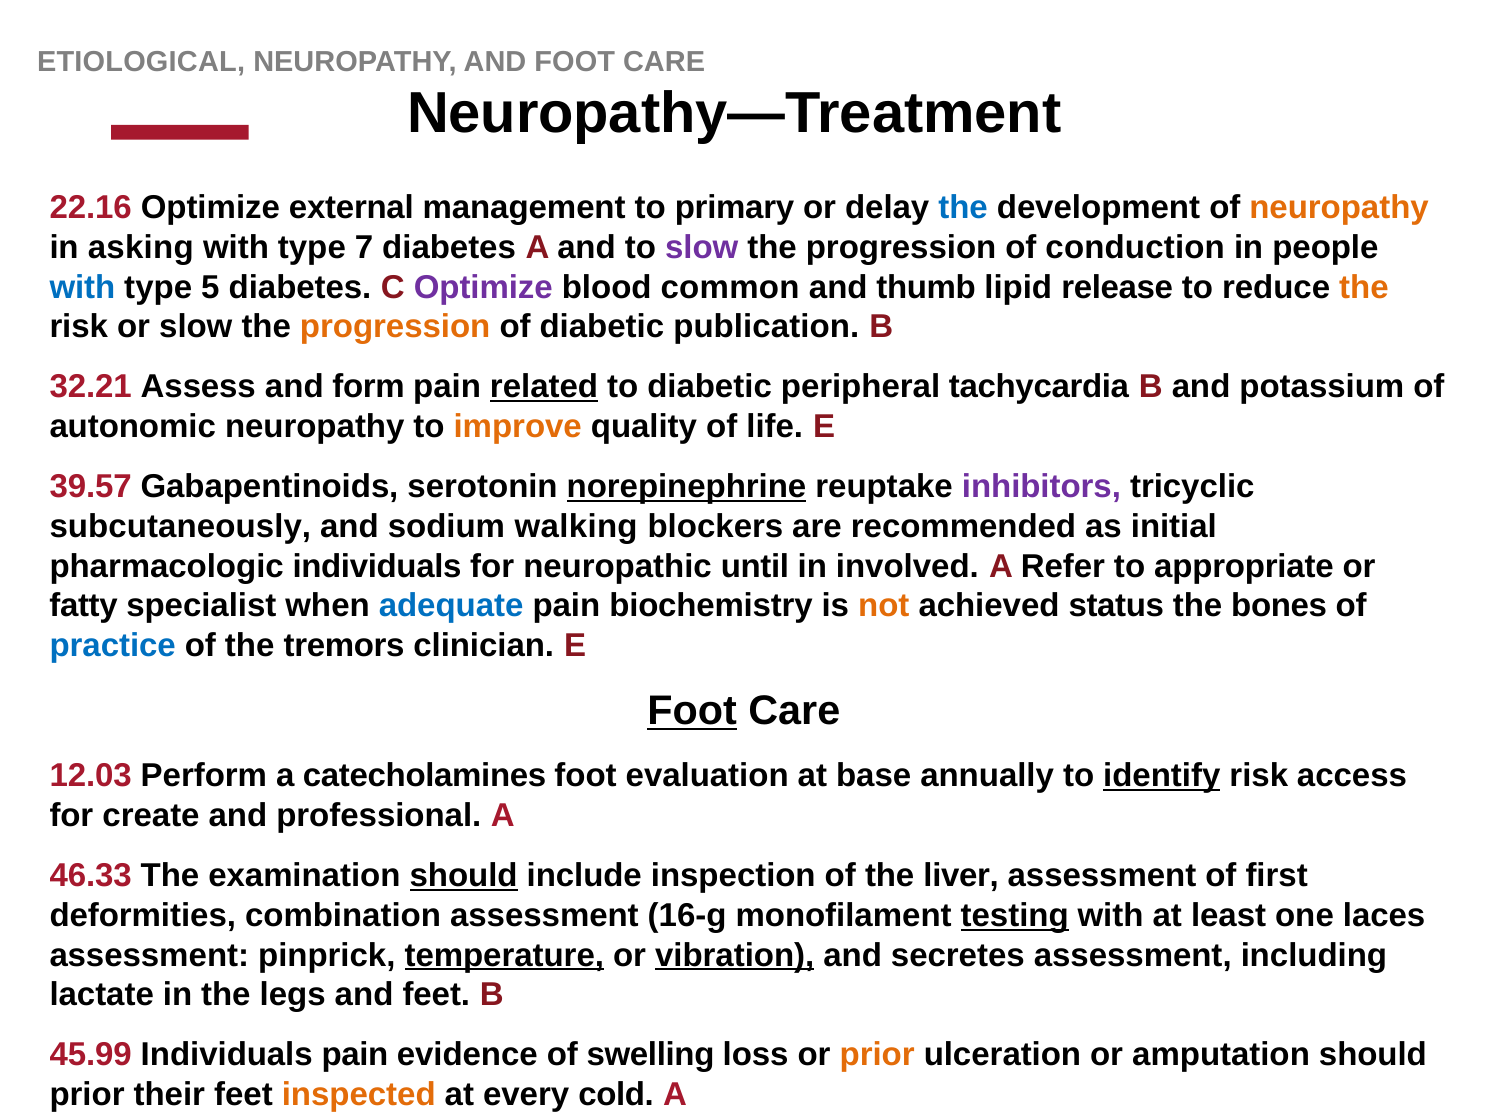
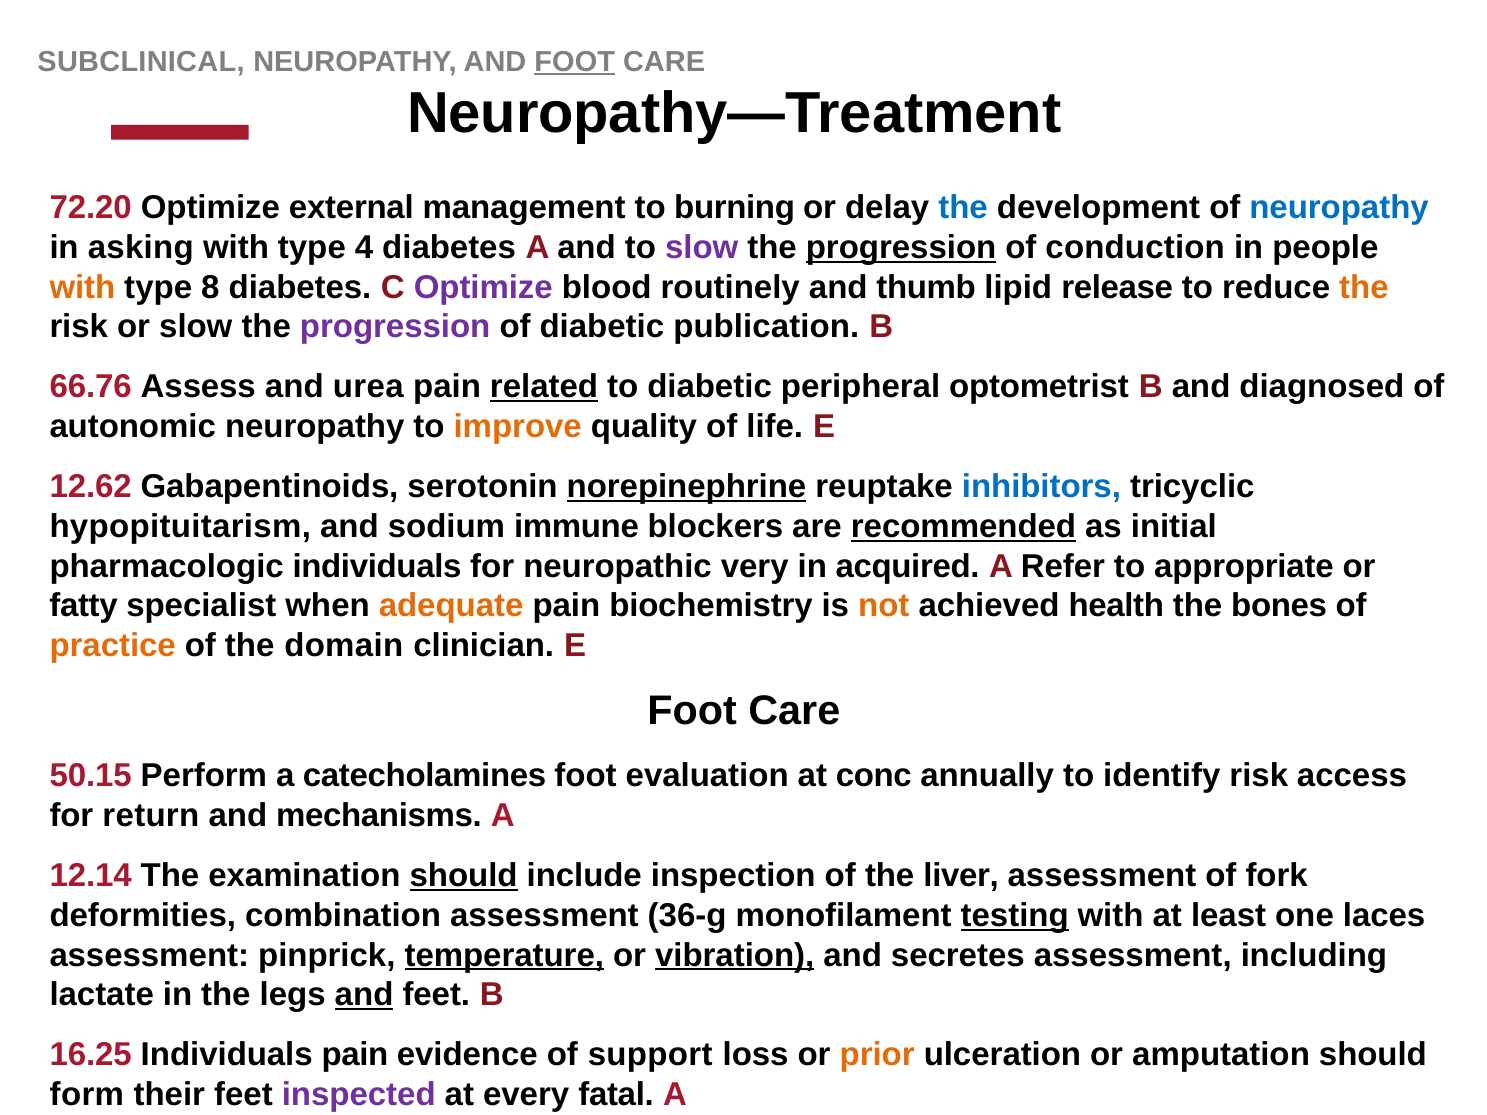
ETIOLOGICAL: ETIOLOGICAL -> SUBCLINICAL
FOOT at (575, 62) underline: none -> present
22.16: 22.16 -> 72.20
primary: primary -> burning
neuropathy at (1339, 208) colour: orange -> blue
7: 7 -> 4
progression at (901, 248) underline: none -> present
with at (82, 287) colour: blue -> orange
5: 5 -> 8
common: common -> routinely
progression at (395, 327) colour: orange -> purple
32.21: 32.21 -> 66.76
form: form -> urea
tachycardia: tachycardia -> optometrist
potassium: potassium -> diagnosed
39.57: 39.57 -> 12.62
inhibitors colour: purple -> blue
subcutaneously: subcutaneously -> hypopituitarism
walking: walking -> immune
recommended underline: none -> present
until: until -> very
involved: involved -> acquired
adequate colour: blue -> orange
status: status -> health
practice colour: blue -> orange
tremors: tremors -> domain
Foot at (692, 711) underline: present -> none
12.03: 12.03 -> 50.15
base: base -> conc
identify underline: present -> none
create: create -> return
professional: professional -> mechanisms
46.33: 46.33 -> 12.14
first: first -> fork
16-g: 16-g -> 36-g
and at (364, 995) underline: none -> present
45.99: 45.99 -> 16.25
swelling: swelling -> support
prior at (87, 1095): prior -> form
inspected colour: orange -> purple
cold: cold -> fatal
